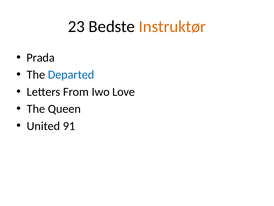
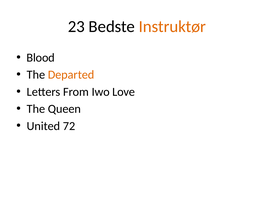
Prada: Prada -> Blood
Departed colour: blue -> orange
91: 91 -> 72
